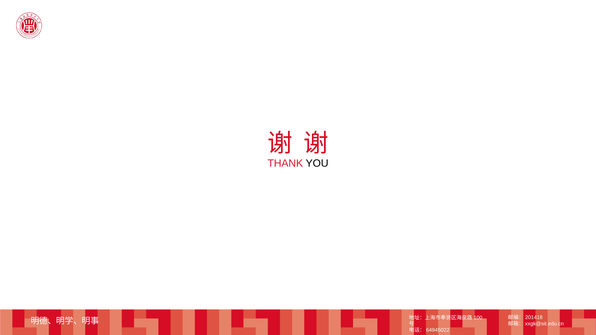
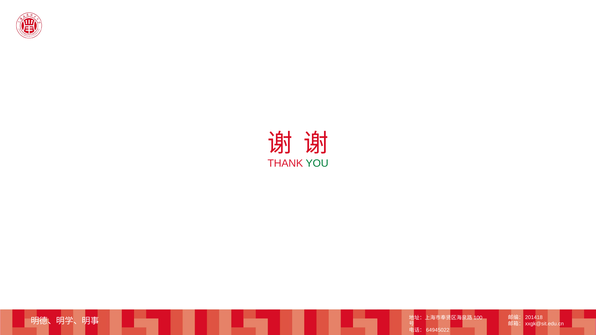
YOU colour: black -> green
